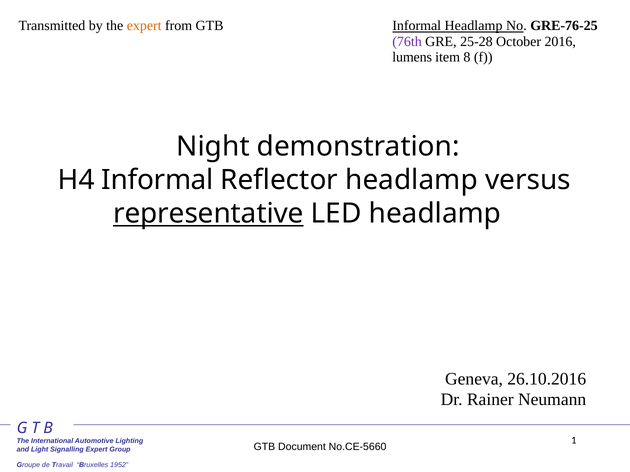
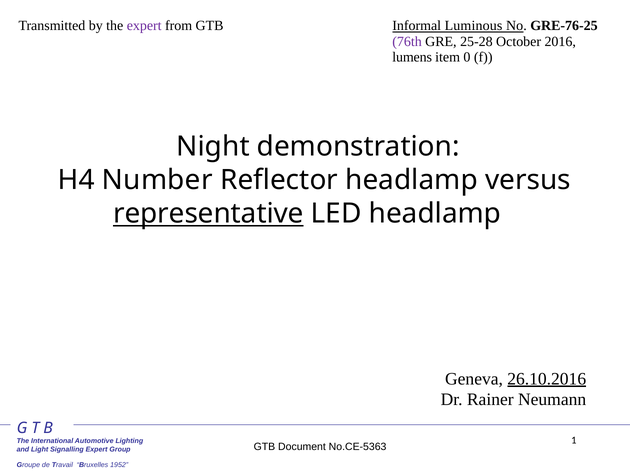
expert at (144, 26) colour: orange -> purple
Informal Headlamp: Headlamp -> Luminous
8: 8 -> 0
H4 Informal: Informal -> Number
26.10.2016 underline: none -> present
No.CE-5660: No.CE-5660 -> No.CE-5363
